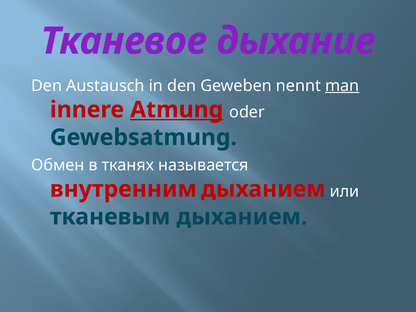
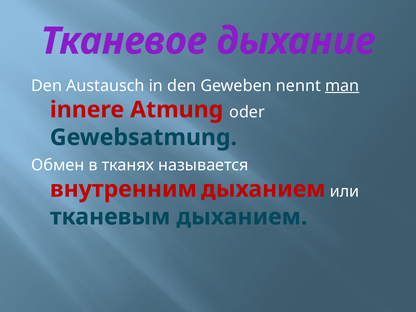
Atmung underline: present -> none
